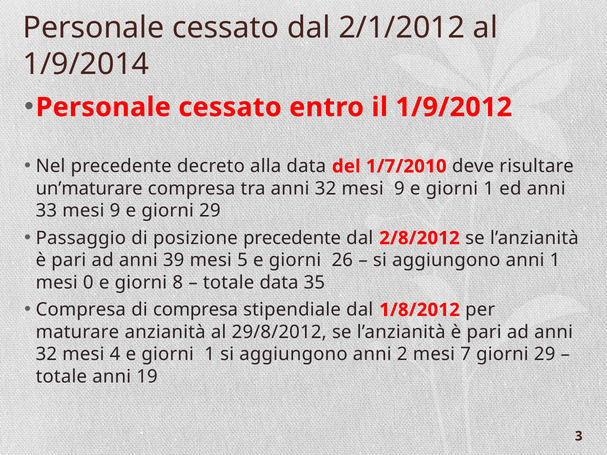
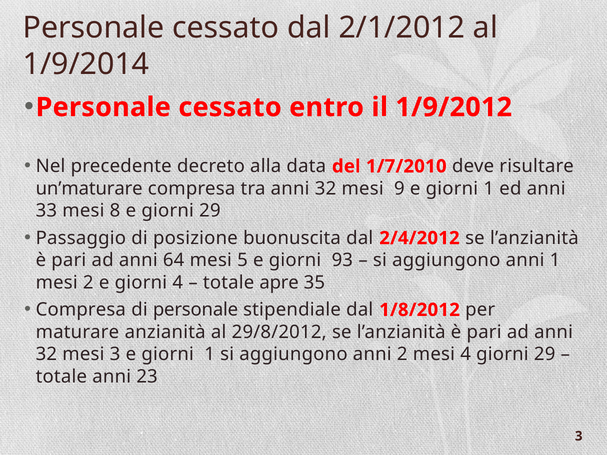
33 mesi 9: 9 -> 8
posizione precedente: precedente -> buonuscita
2/8/2012: 2/8/2012 -> 2/4/2012
39: 39 -> 64
26: 26 -> 93
mesi 0: 0 -> 2
giorni 8: 8 -> 4
totale data: data -> apre
di compresa: compresa -> personale
mesi 4: 4 -> 3
mesi 7: 7 -> 4
19: 19 -> 23
